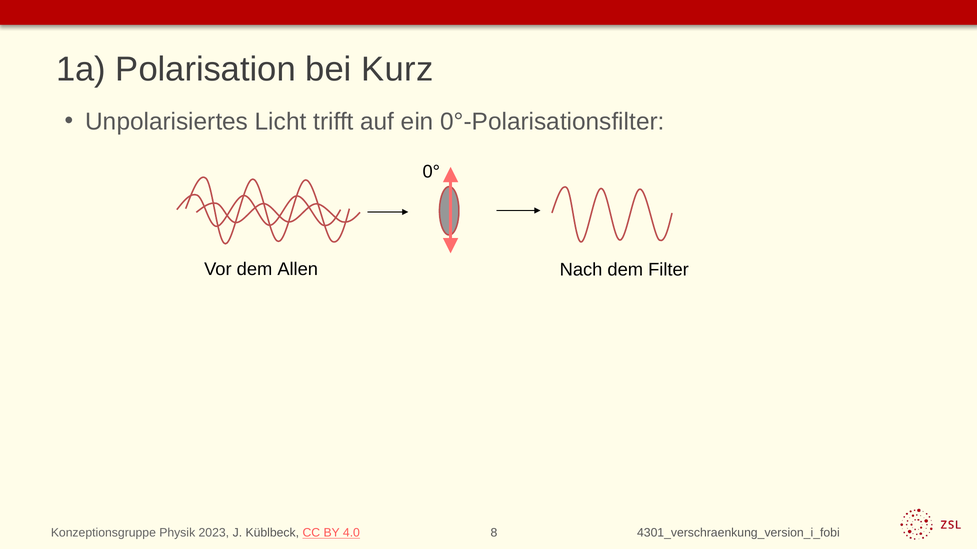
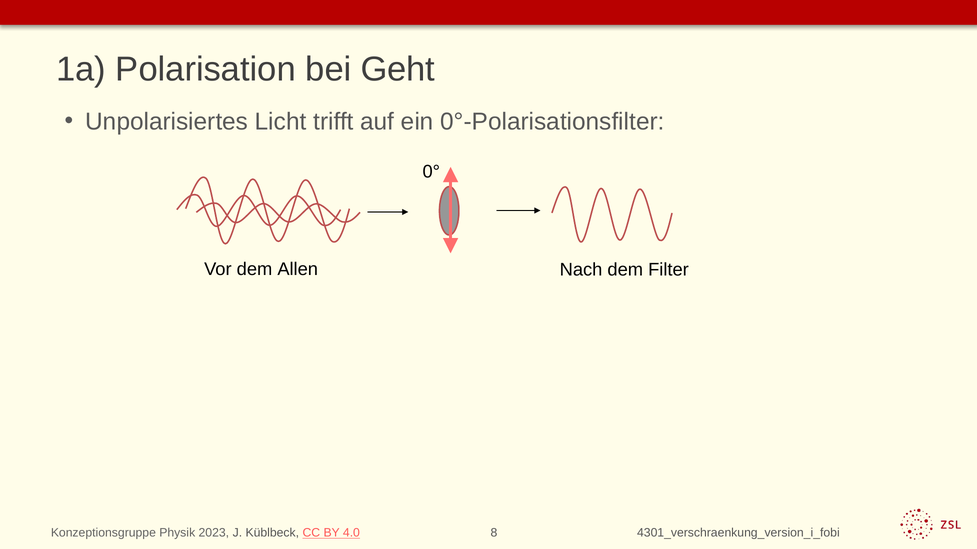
Kurz: Kurz -> Geht
